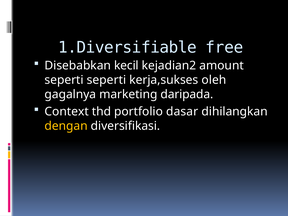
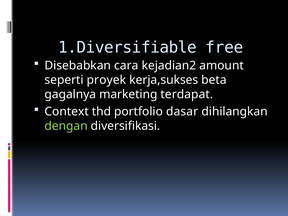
kecil: kecil -> cara
seperti seperti: seperti -> proyek
oleh: oleh -> beta
daripada: daripada -> terdapat
dengan colour: yellow -> light green
